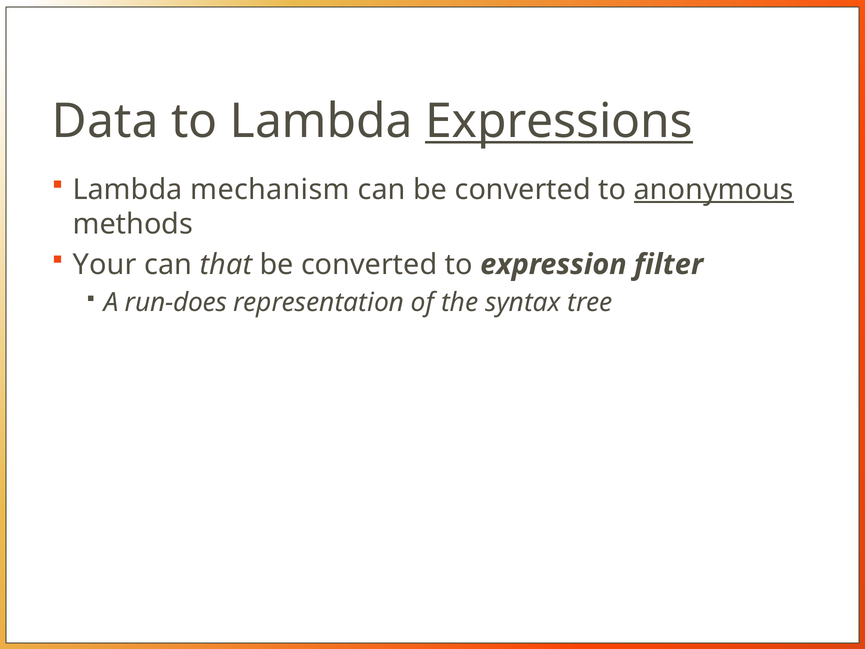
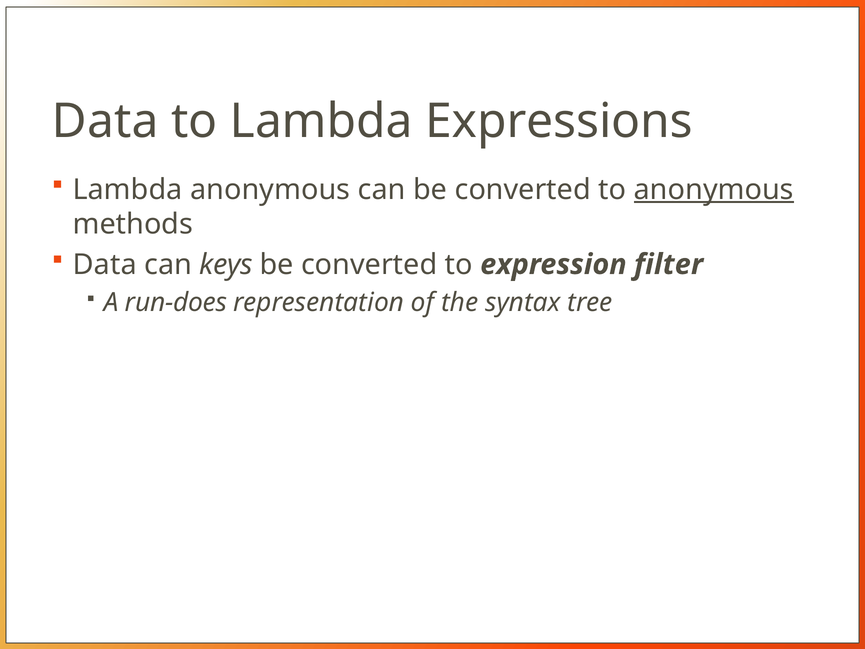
Expressions underline: present -> none
Lambda mechanism: mechanism -> anonymous
Your at (105, 264): Your -> Data
that: that -> keys
